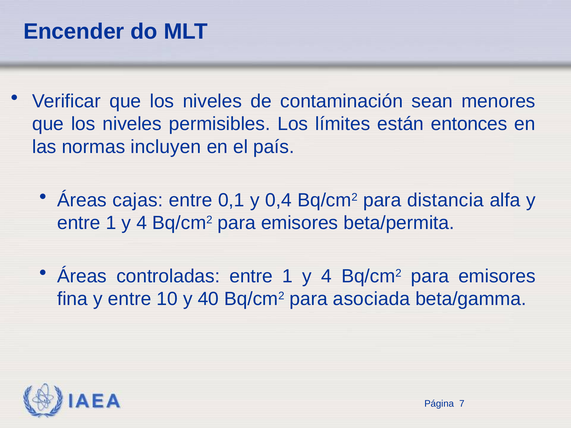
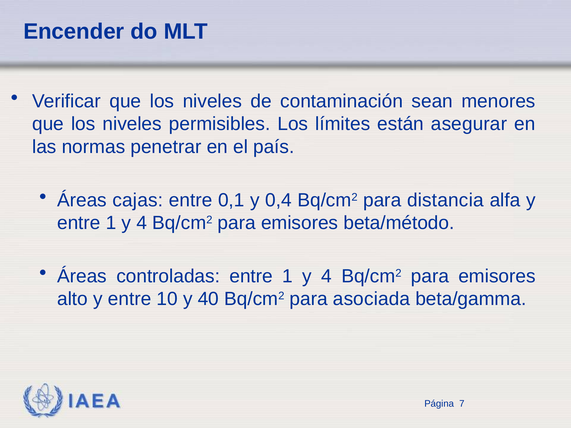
entonces: entonces -> asegurar
incluyen: incluyen -> penetrar
beta/permita: beta/permita -> beta/método
fina: fina -> alto
